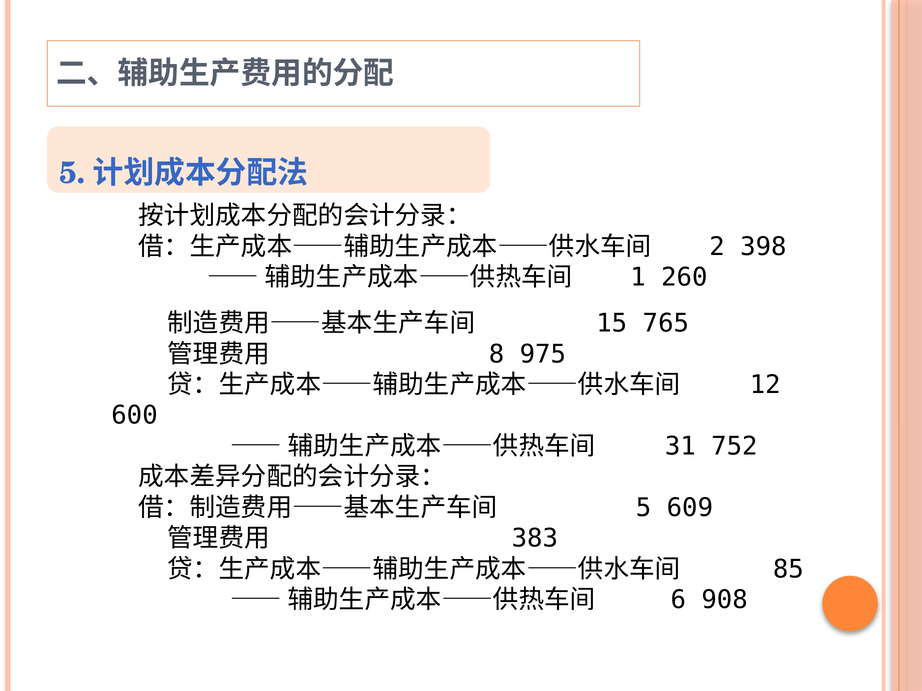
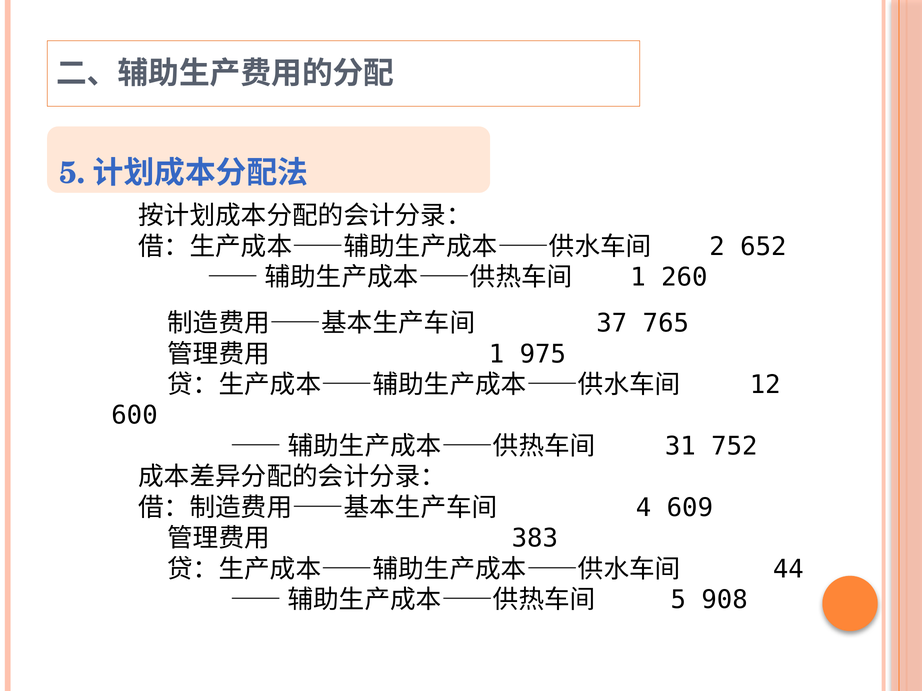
398: 398 -> 652
15: 15 -> 37
8 at (496, 354): 8 -> 1
5 at (644, 508): 5 -> 4
85: 85 -> 44
6 at (678, 600): 6 -> 5
